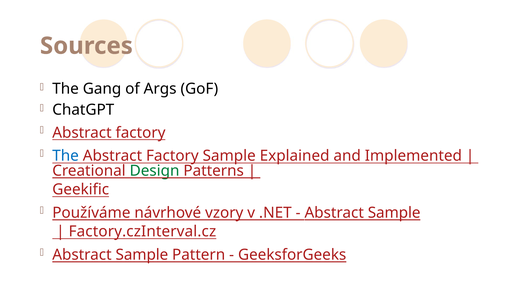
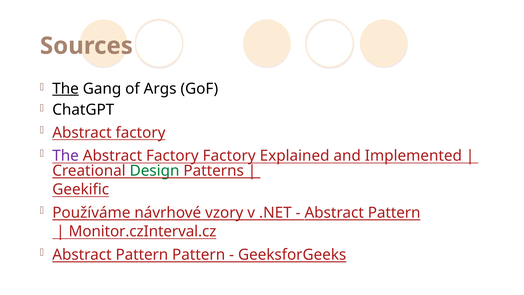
The at (66, 89) underline: none -> present
The at (66, 156) colour: blue -> purple
Factory Sample: Sample -> Factory
Sample at (394, 213): Sample -> Pattern
Factory.czInterval.cz: Factory.czInterval.cz -> Monitor.czInterval.cz
Sample at (142, 255): Sample -> Pattern
